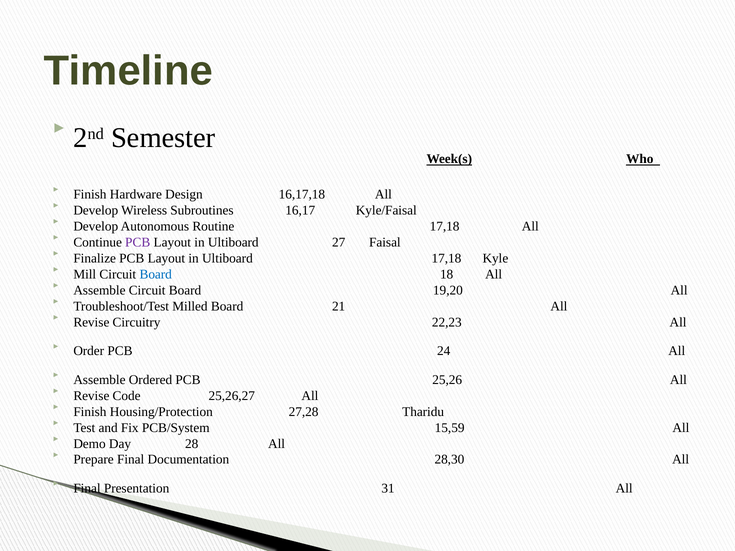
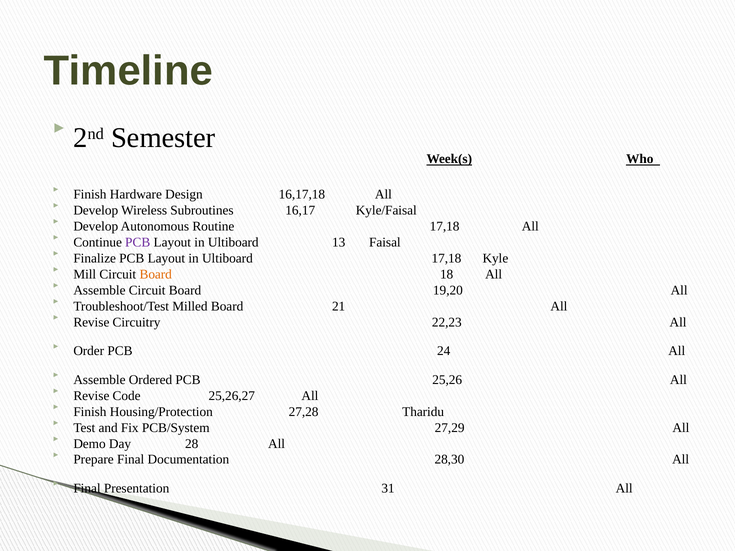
27: 27 -> 13
Board at (156, 274) colour: blue -> orange
15,59: 15,59 -> 27,29
